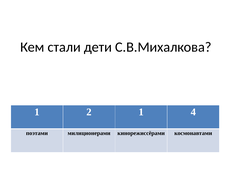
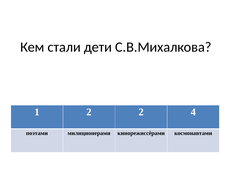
2 1: 1 -> 2
